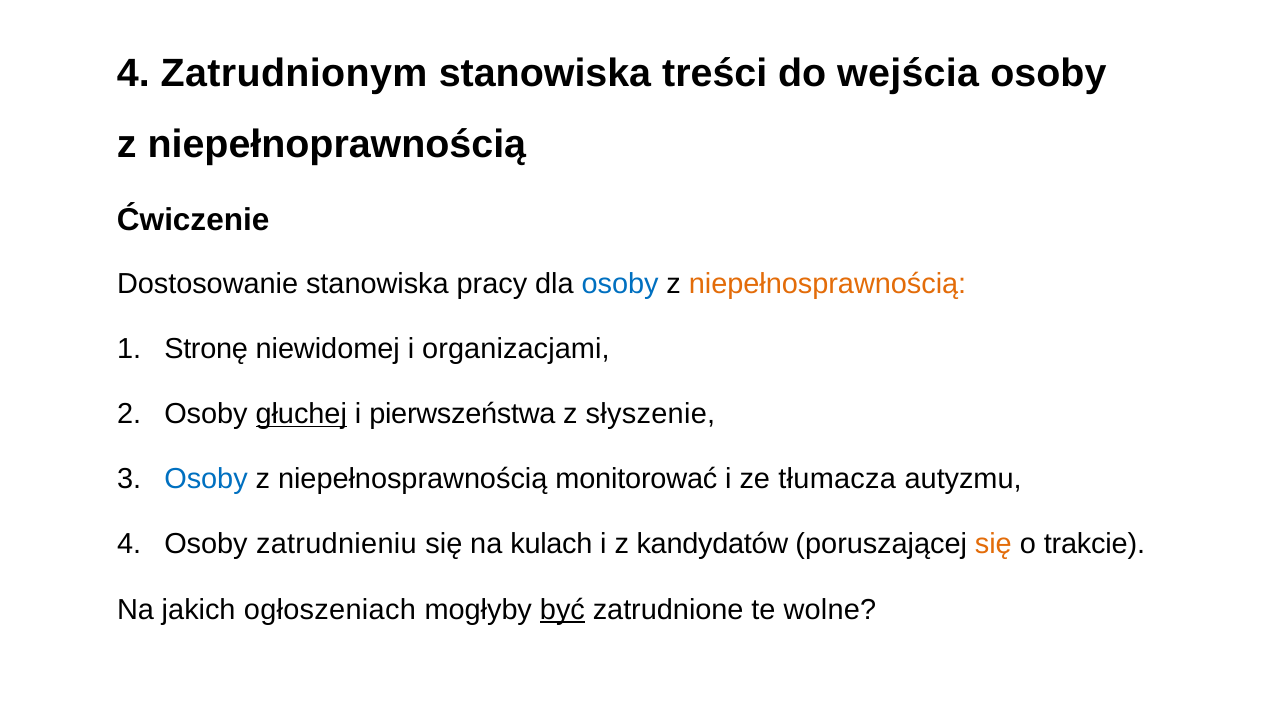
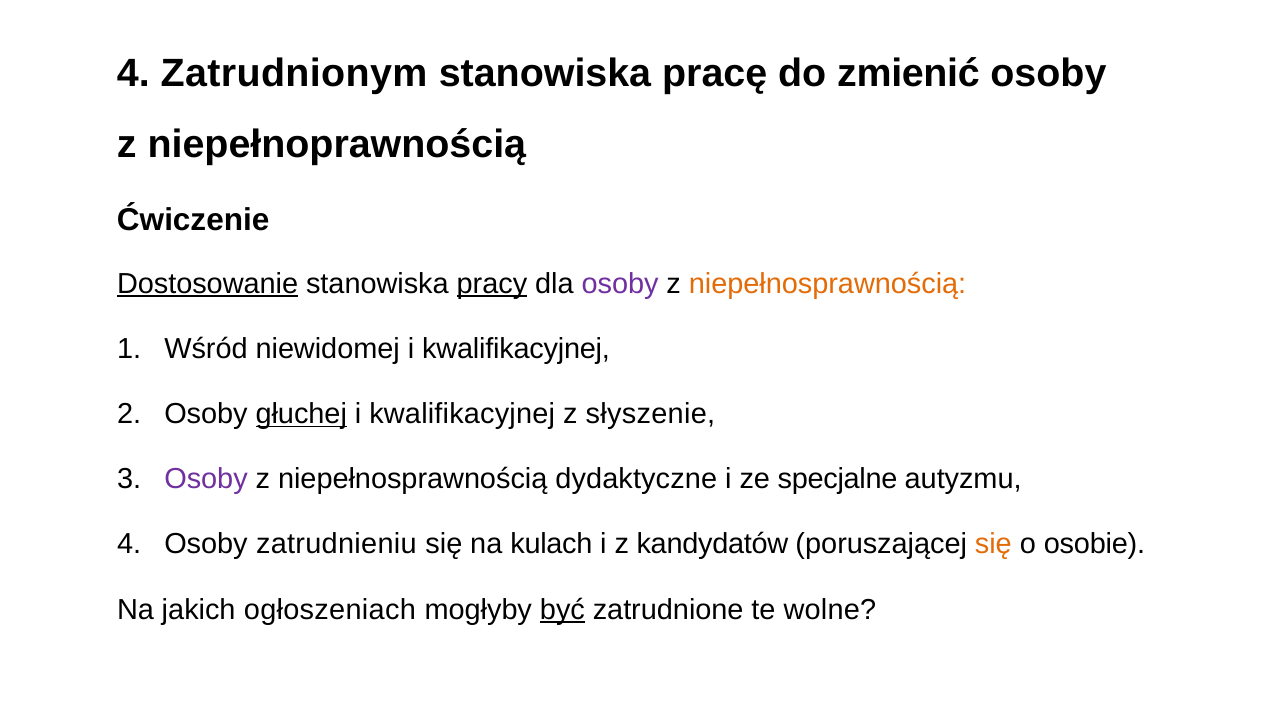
treści: treści -> pracę
wejścia: wejścia -> zmienić
Dostosowanie underline: none -> present
pracy underline: none -> present
osoby at (620, 284) colour: blue -> purple
Stronę: Stronę -> Wśród
niewidomej i organizacjami: organizacjami -> kwalifikacyjnej
pierwszeństwa at (462, 414): pierwszeństwa -> kwalifikacyjnej
Osoby at (206, 479) colour: blue -> purple
monitorować: monitorować -> dydaktyczne
tłumacza: tłumacza -> specjalne
trakcie: trakcie -> osobie
